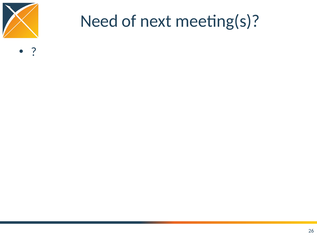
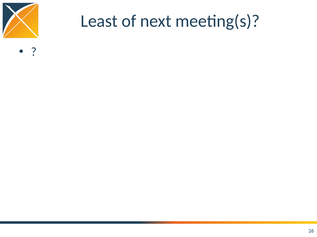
Need: Need -> Least
